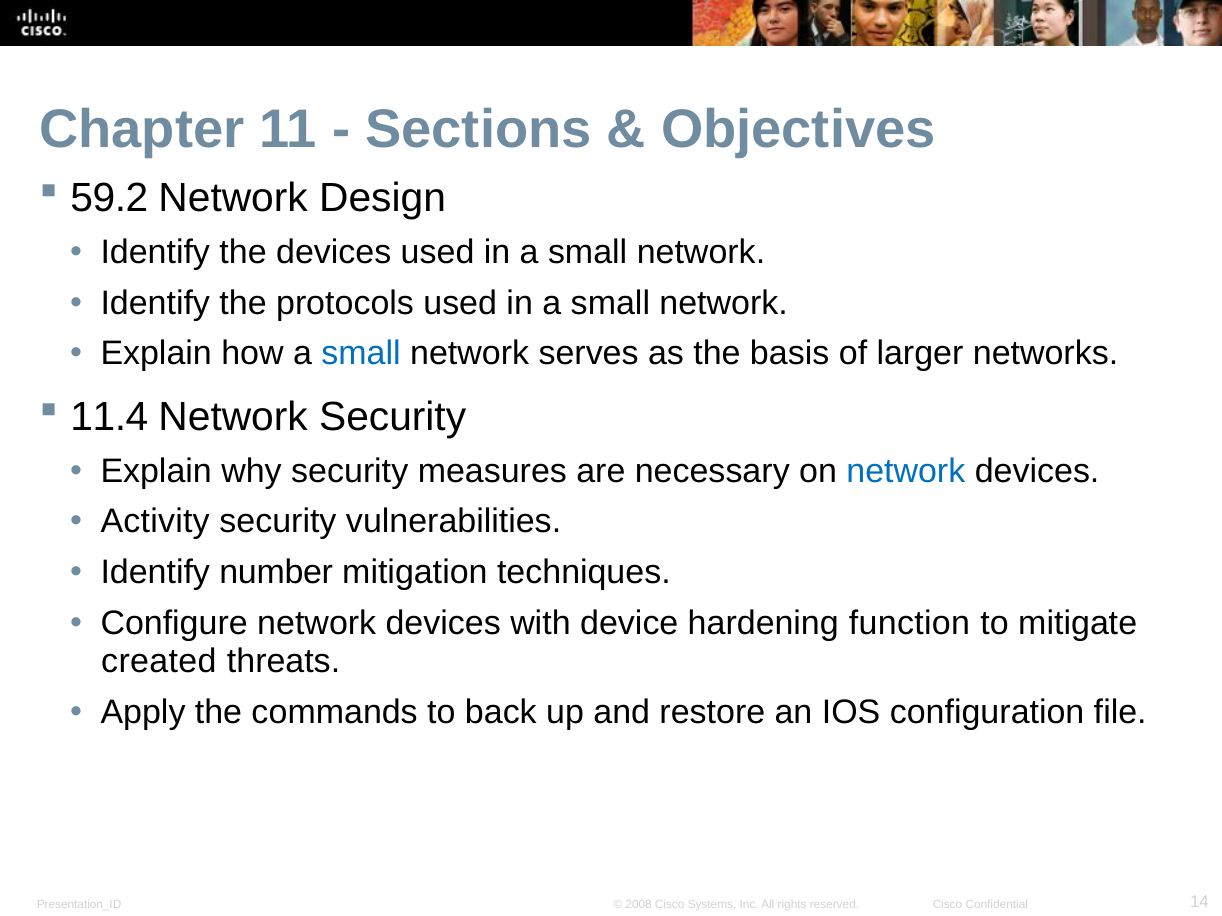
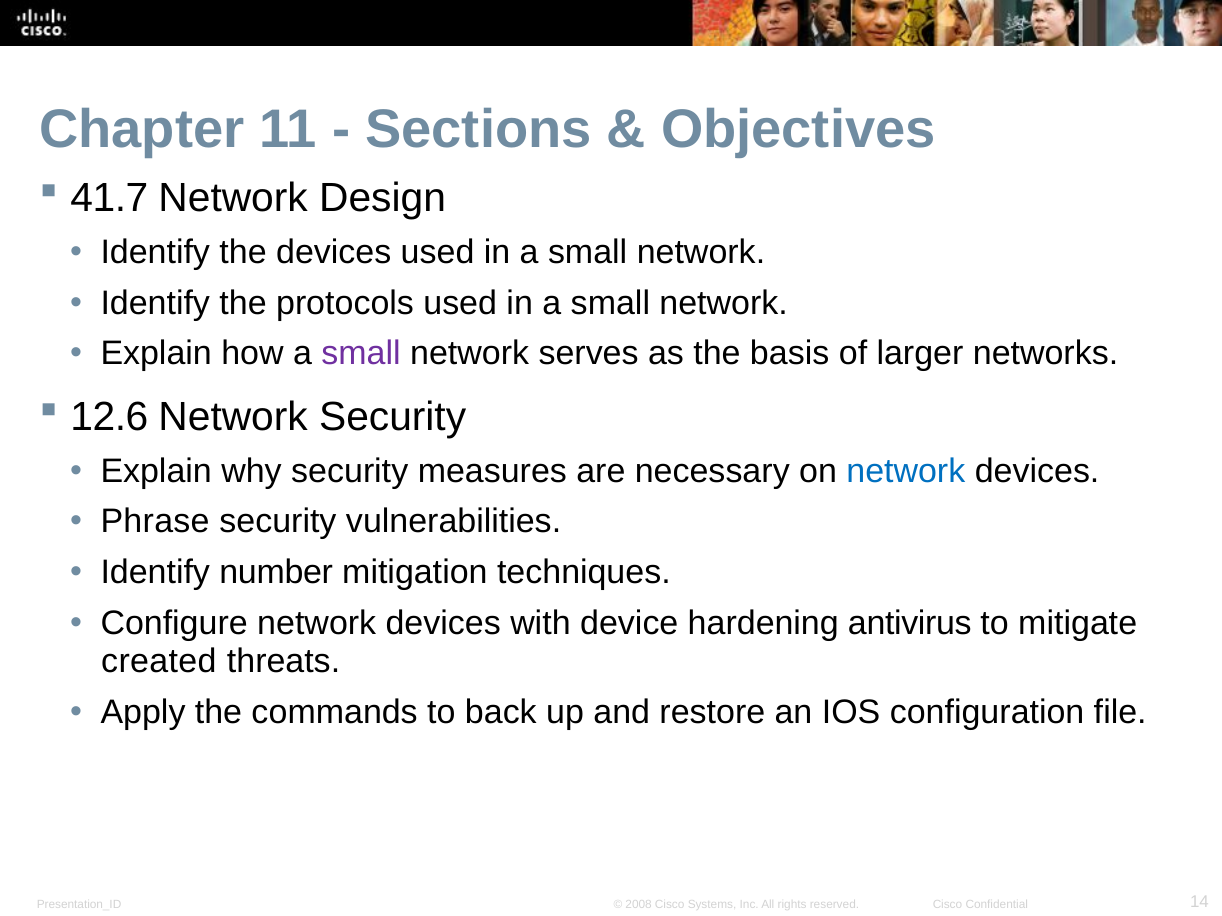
59.2: 59.2 -> 41.7
small at (361, 354) colour: blue -> purple
11.4: 11.4 -> 12.6
Activity: Activity -> Phrase
function: function -> antivirus
